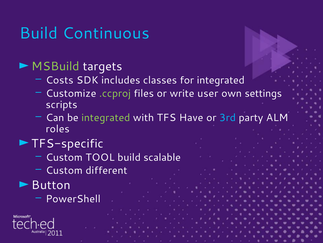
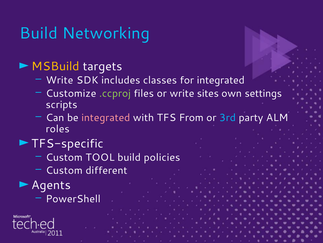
Continuous: Continuous -> Networking
MSBuild colour: light green -> yellow
Costs at (60, 80): Costs -> Write
user: user -> sites
integrated at (106, 117) colour: light green -> pink
Have: Have -> From
scalable: scalable -> policies
Button: Button -> Agents
